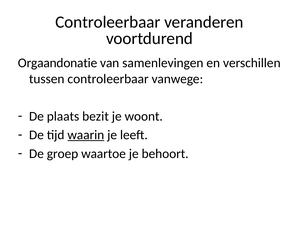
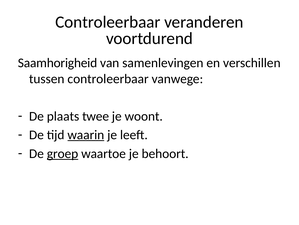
Orgaandonatie: Orgaandonatie -> Saamhorigheid
bezit: bezit -> twee
groep underline: none -> present
